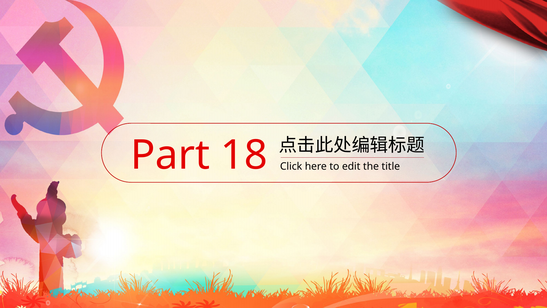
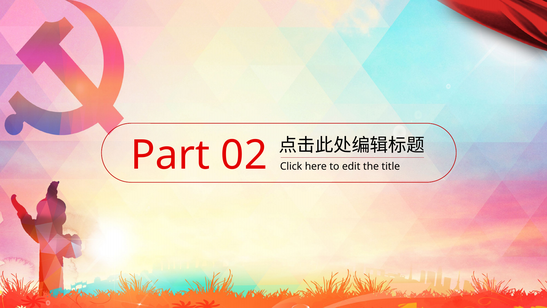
18: 18 -> 02
